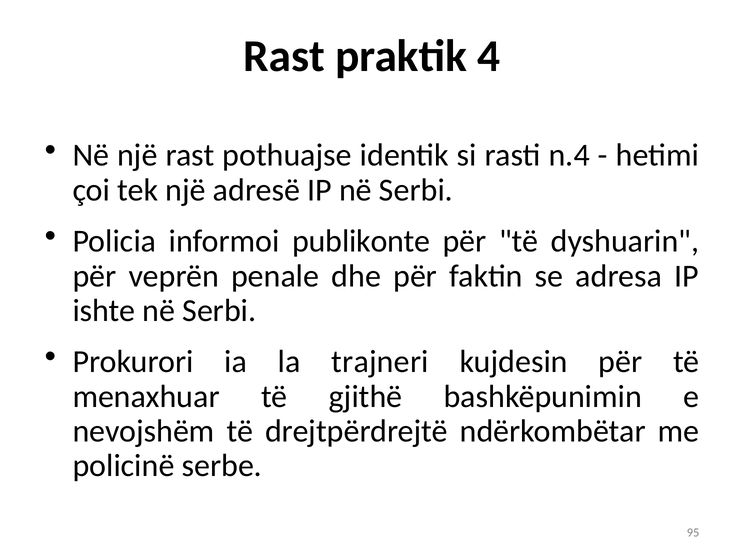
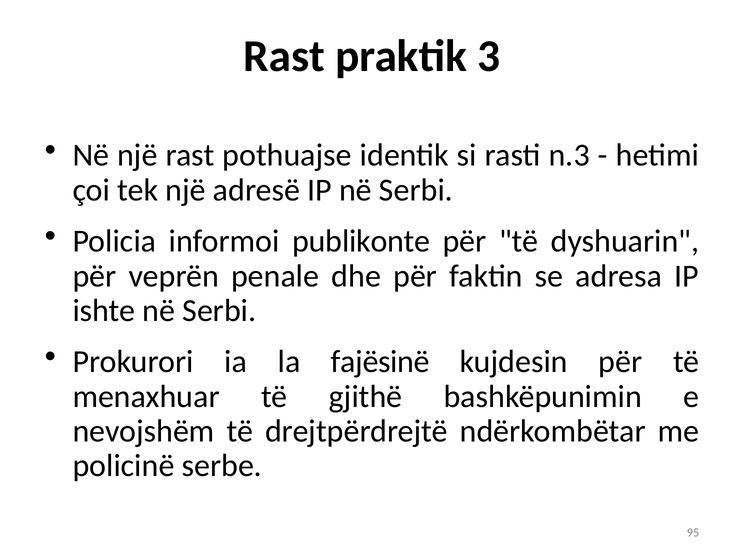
4: 4 -> 3
n.4: n.4 -> n.3
trajneri: trajneri -> fajësinë
